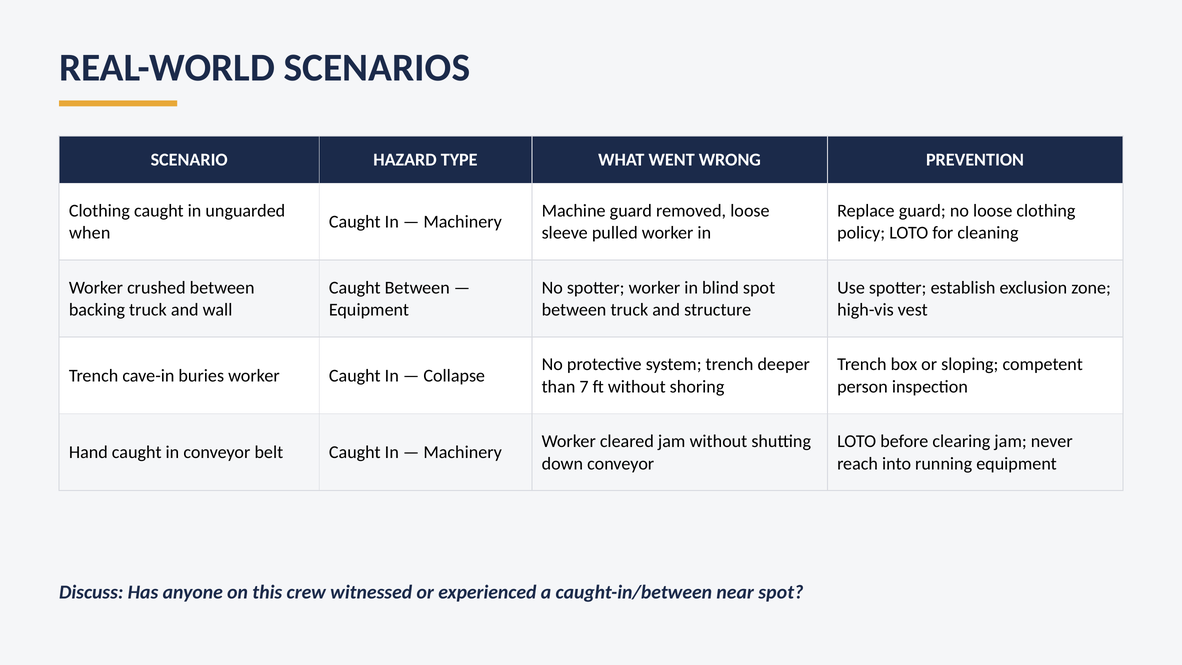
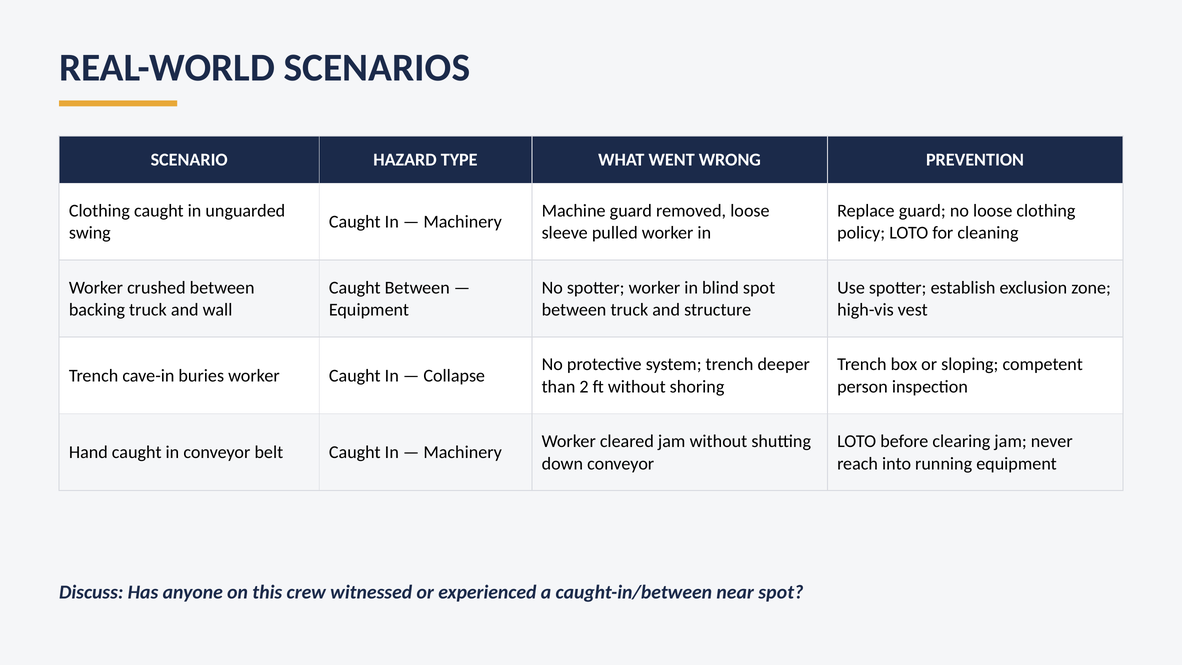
when: when -> swing
7: 7 -> 2
